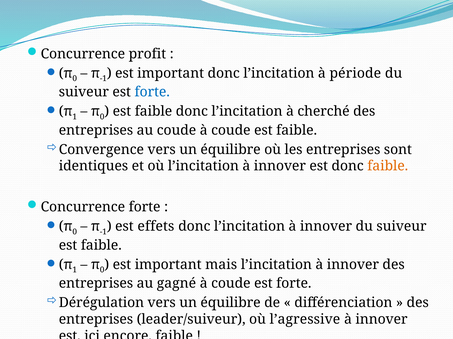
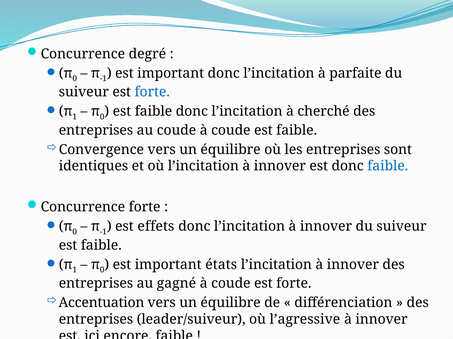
profit: profit -> degré
période: période -> parfaite
faible at (388, 166) colour: orange -> blue
mais: mais -> états
Dérégulation: Dérégulation -> Accentuation
